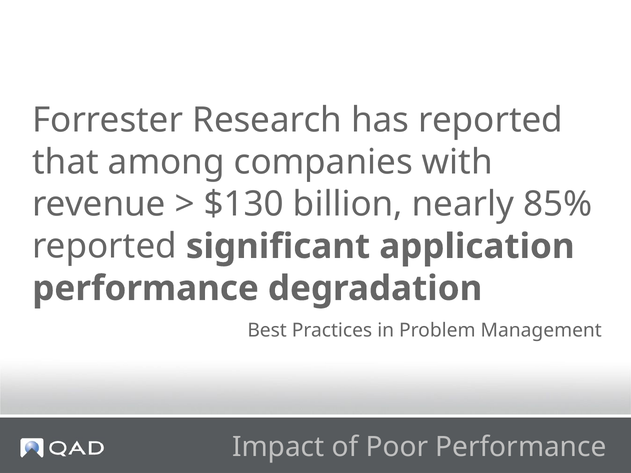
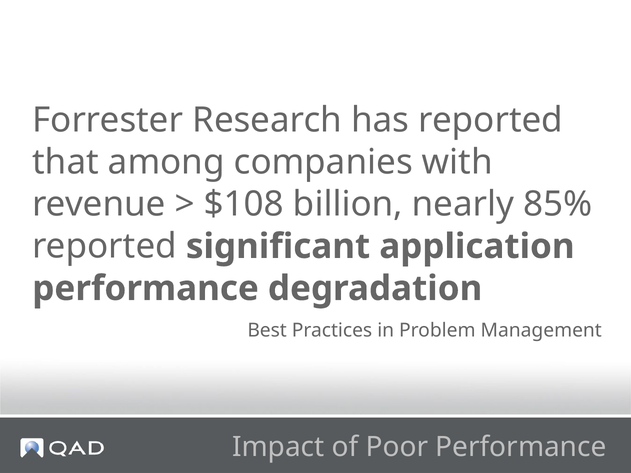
$130: $130 -> $108
